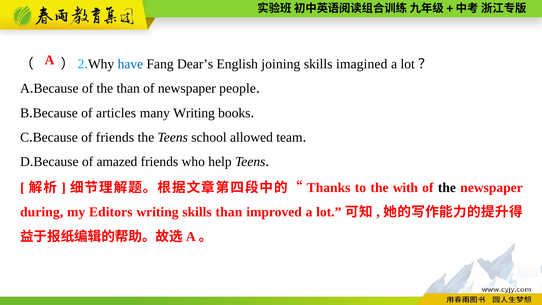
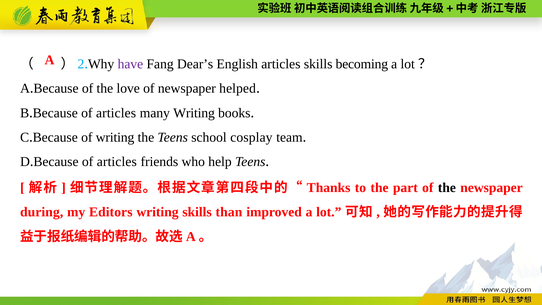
have colour: blue -> purple
English joining: joining -> articles
imagined: imagined -> becoming
the than: than -> love
people: people -> helped
of friends: friends -> writing
allowed: allowed -> cosplay
amazed at (117, 162): amazed -> articles
with: with -> part
